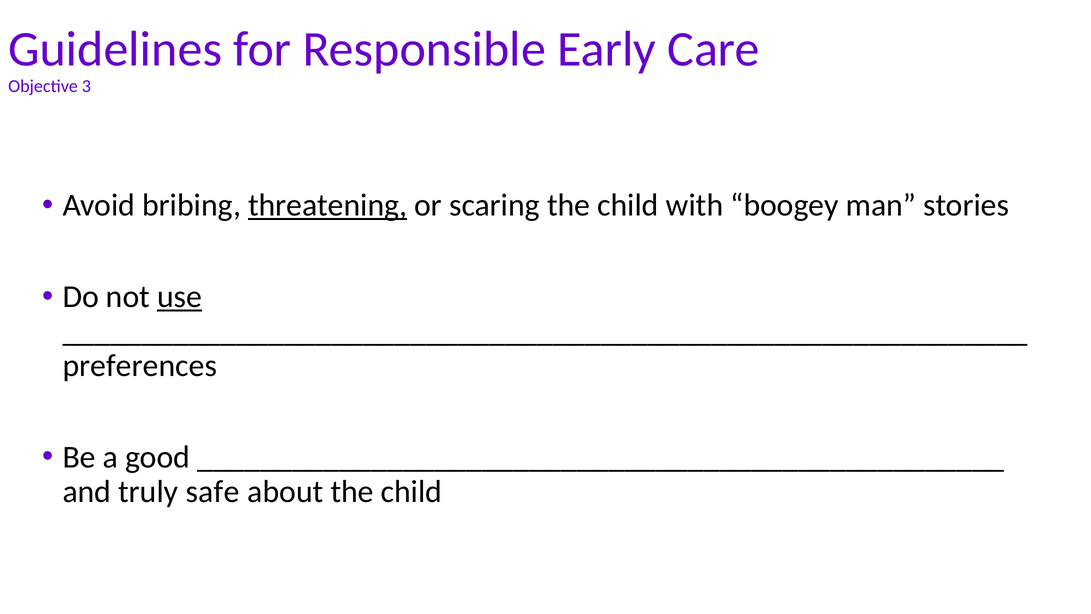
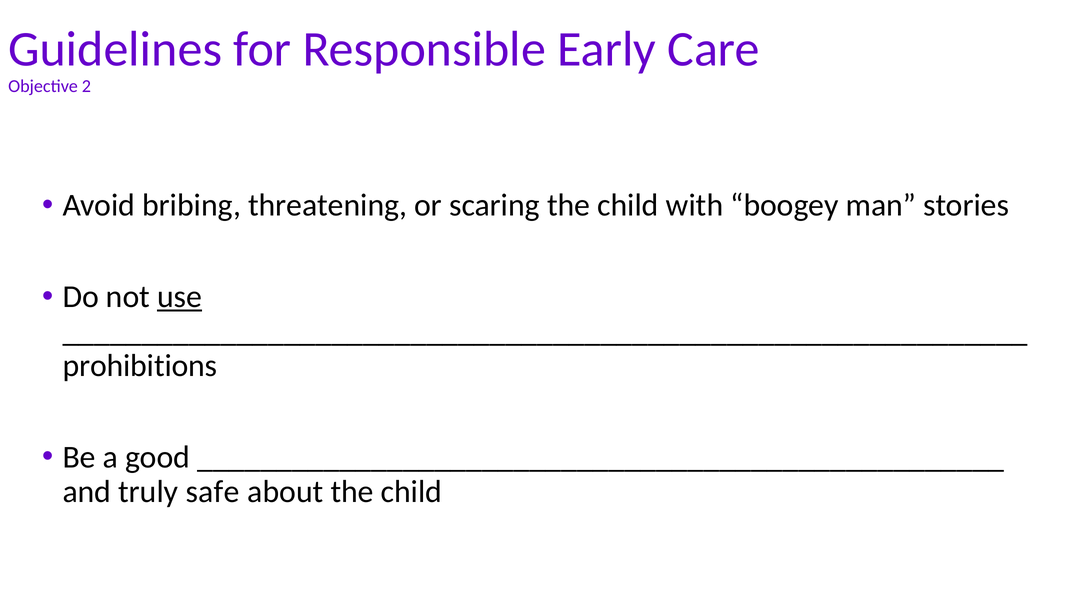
3: 3 -> 2
threatening underline: present -> none
preferences: preferences -> prohibitions
